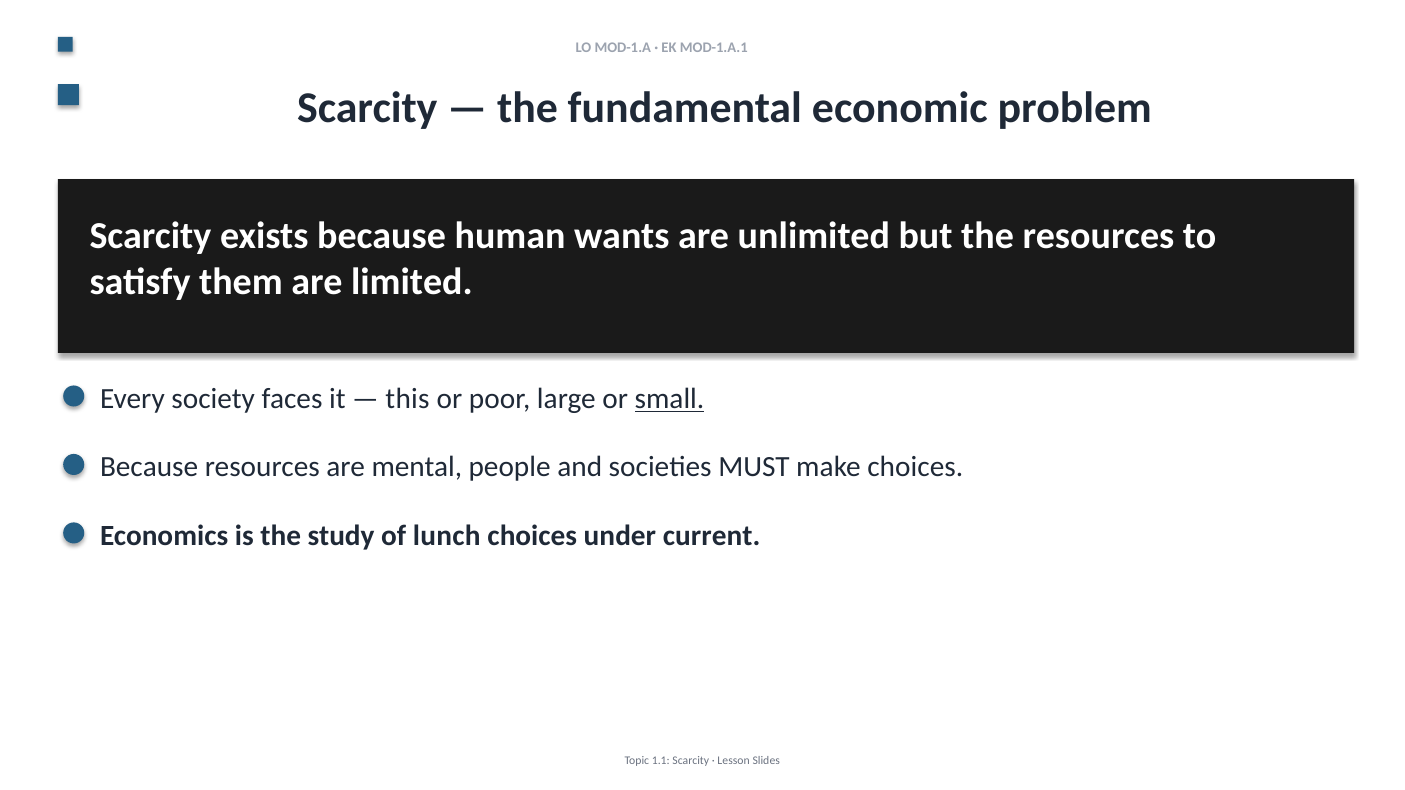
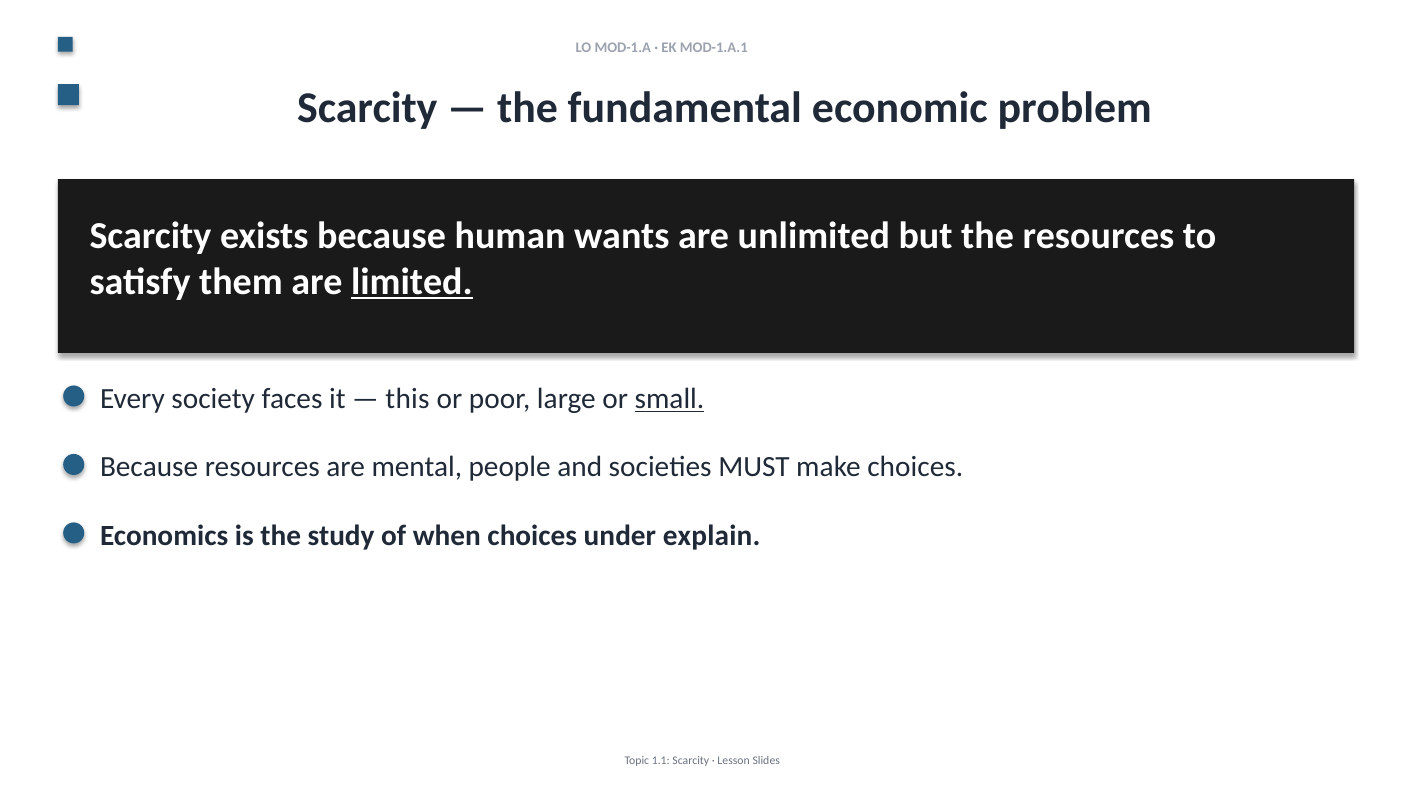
limited underline: none -> present
lunch: lunch -> when
current: current -> explain
